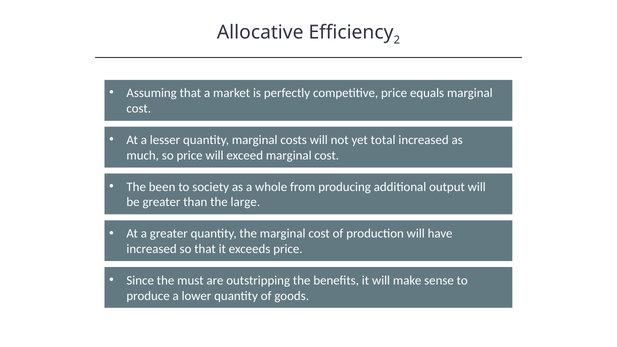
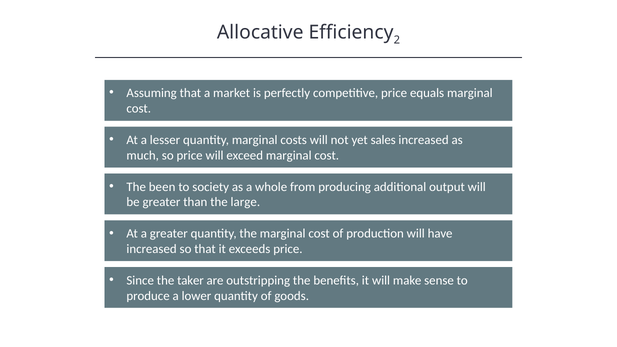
total: total -> sales
must: must -> taker
